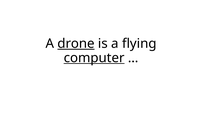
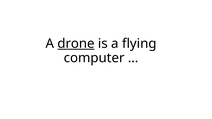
computer underline: present -> none
